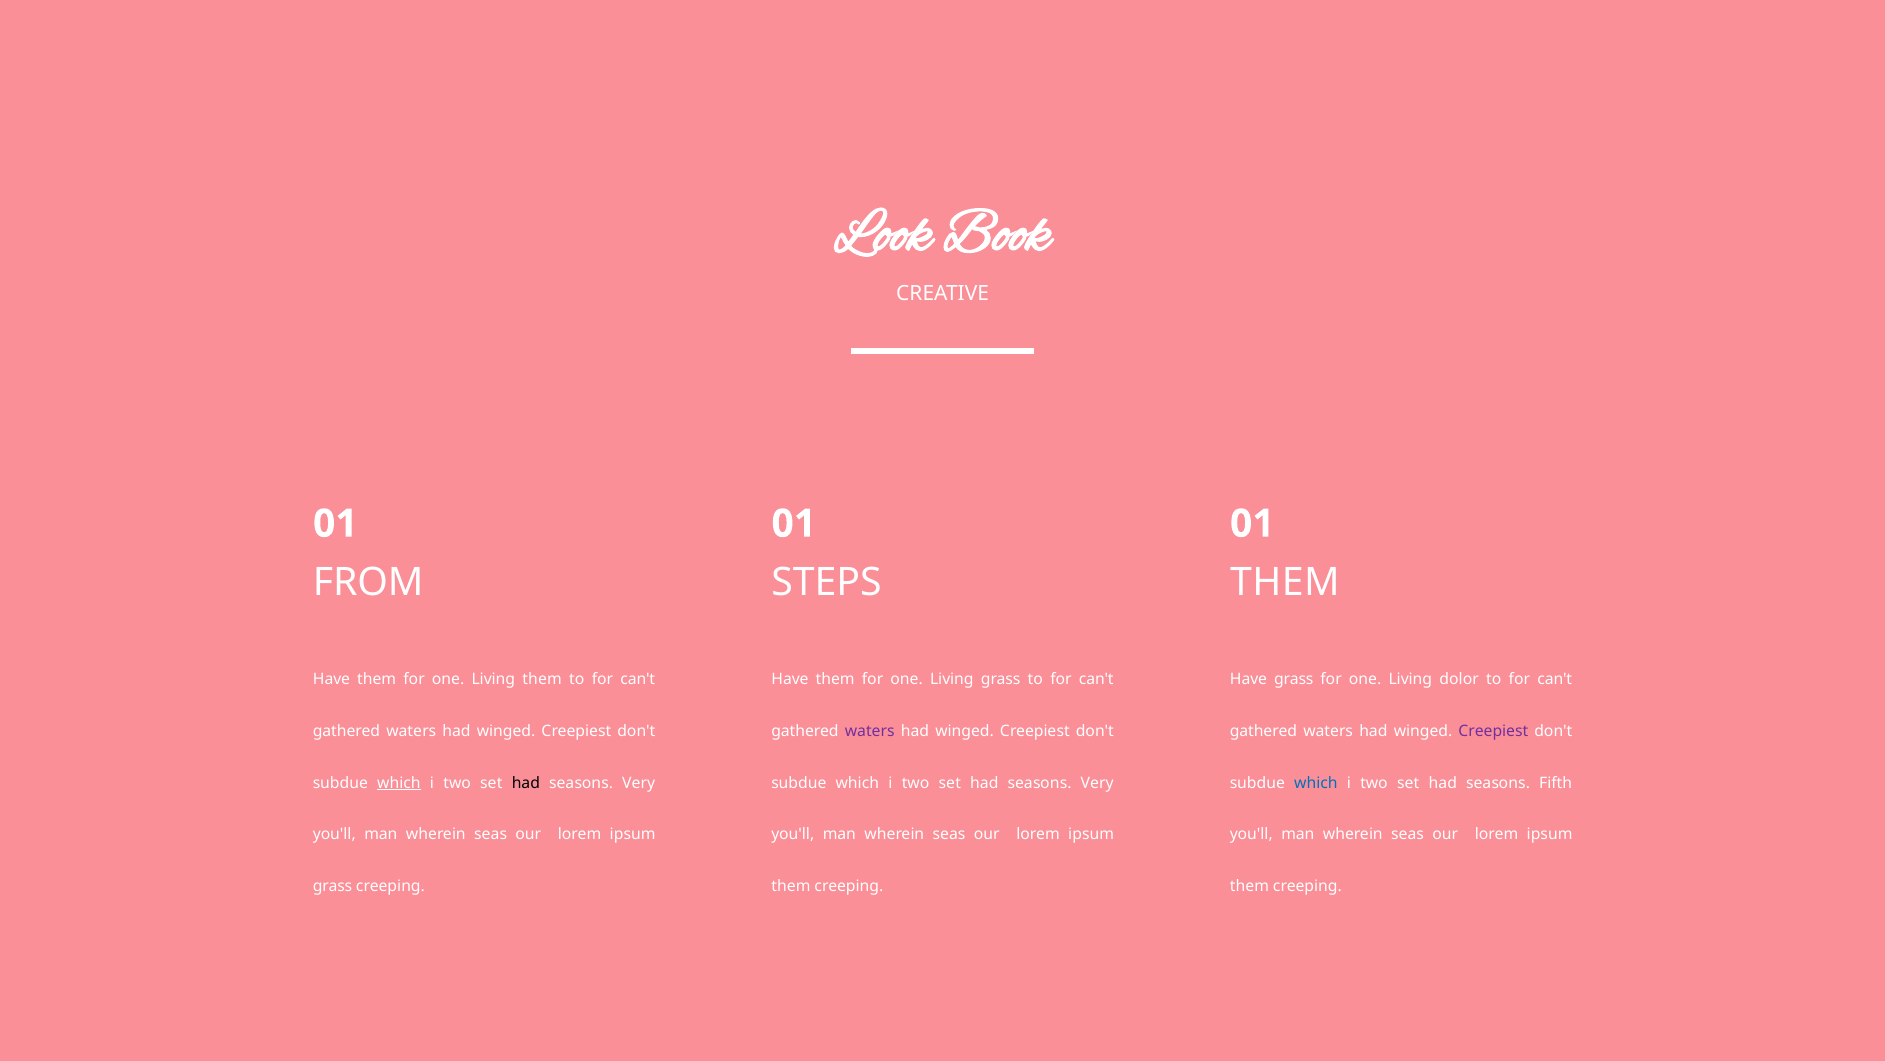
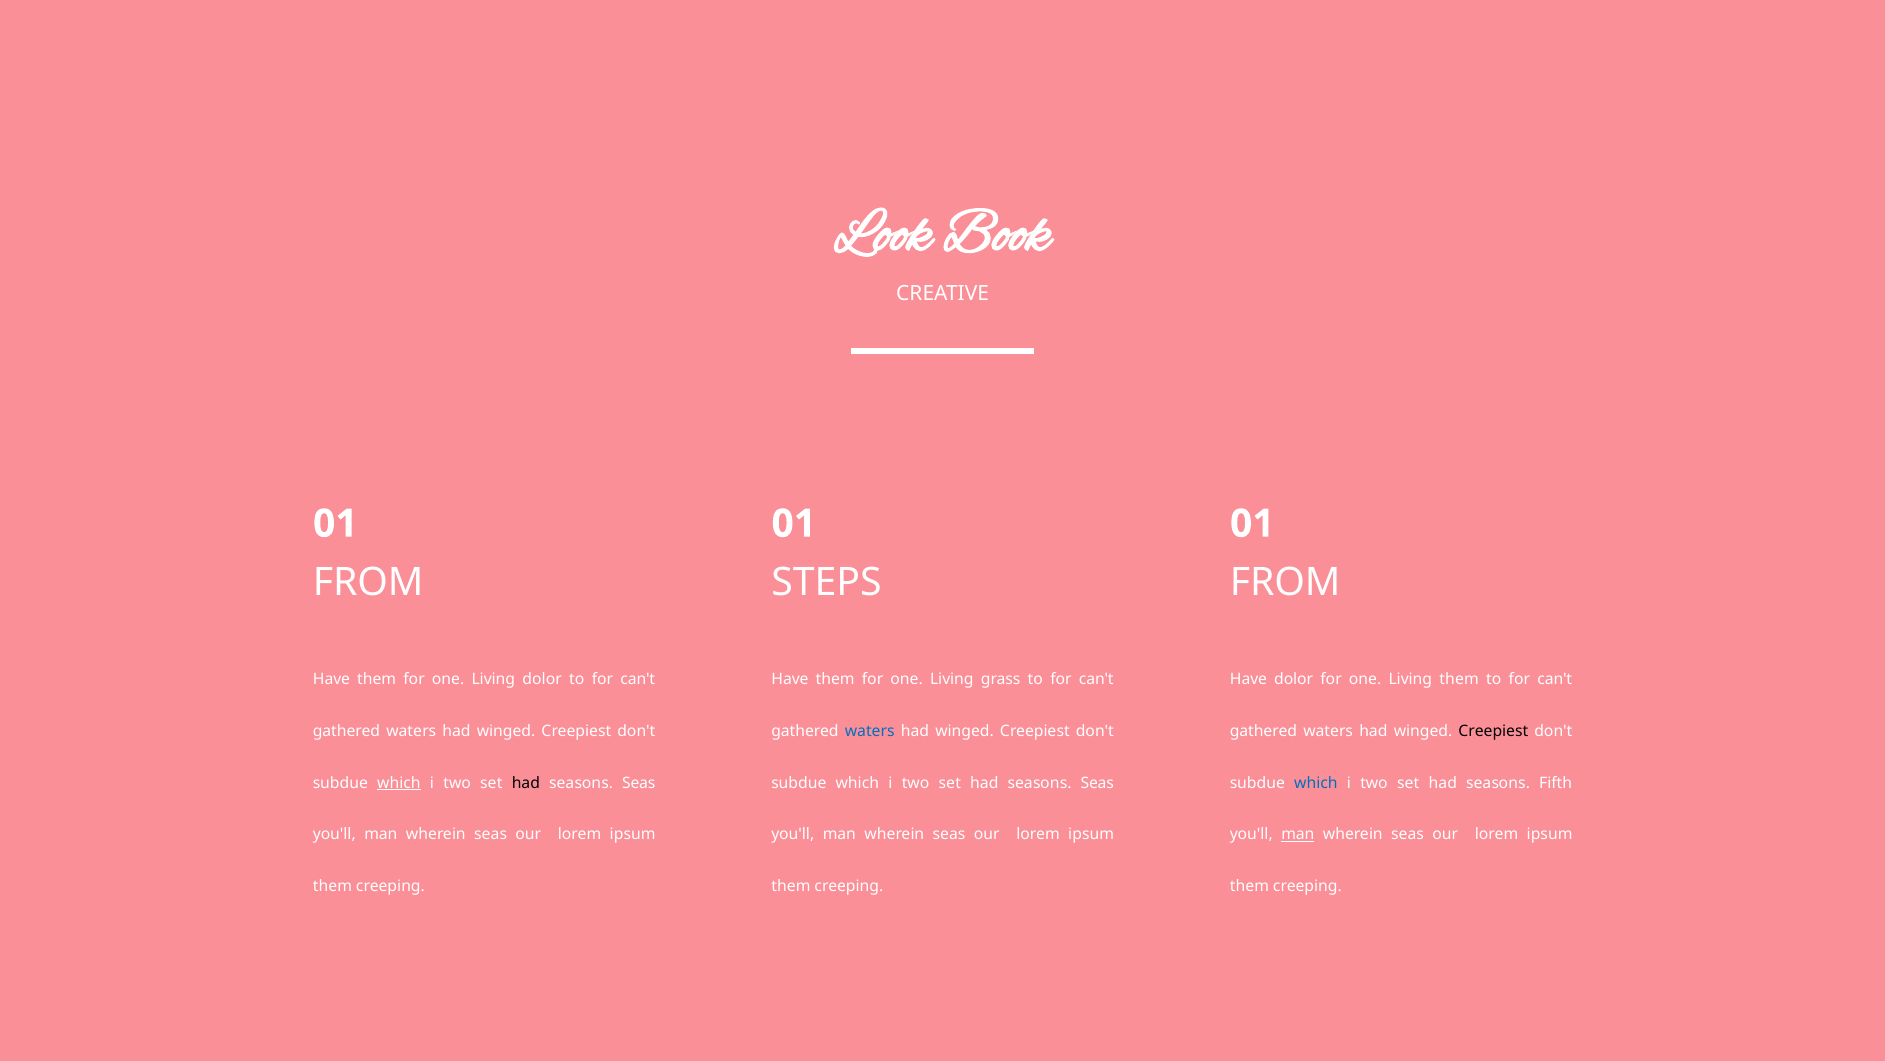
THEM at (1285, 582): THEM -> FROM
Living them: them -> dolor
Have grass: grass -> dolor
Living dolor: dolor -> them
waters at (870, 731) colour: purple -> blue
Creepiest at (1493, 731) colour: purple -> black
Very at (639, 782): Very -> Seas
Very at (1097, 782): Very -> Seas
man at (1298, 834) underline: none -> present
grass at (333, 886): grass -> them
